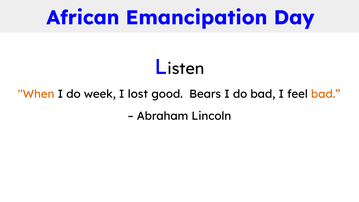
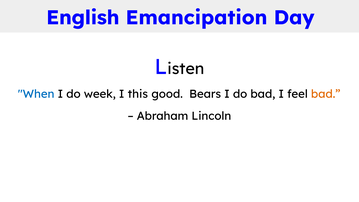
African: African -> English
When colour: orange -> blue
lost: lost -> this
